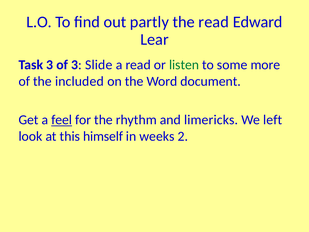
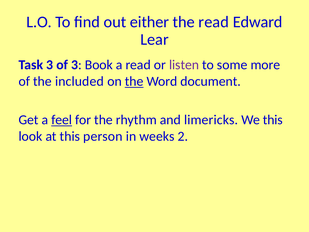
partly: partly -> either
Slide: Slide -> Book
listen colour: green -> purple
the at (134, 81) underline: none -> present
We left: left -> this
himself: himself -> person
